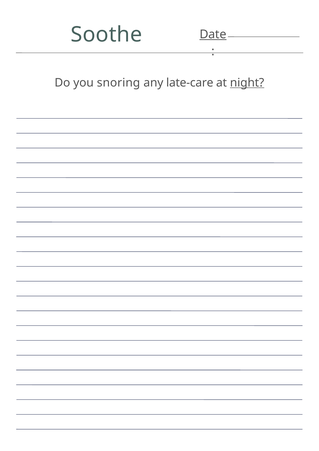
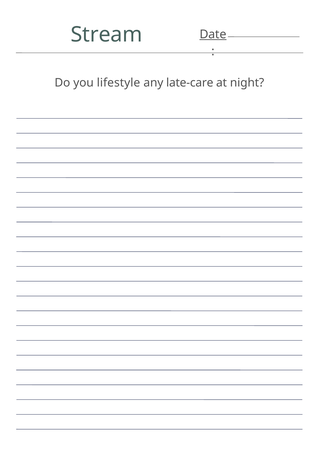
Soothe: Soothe -> Stream
snoring: snoring -> lifestyle
night underline: present -> none
